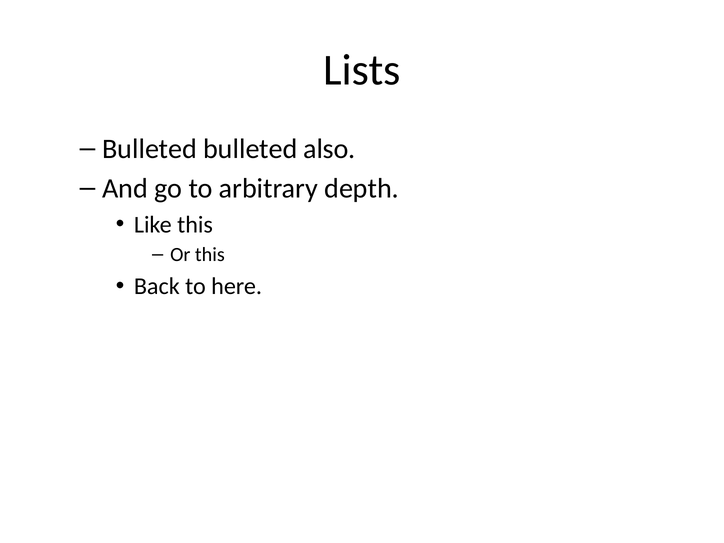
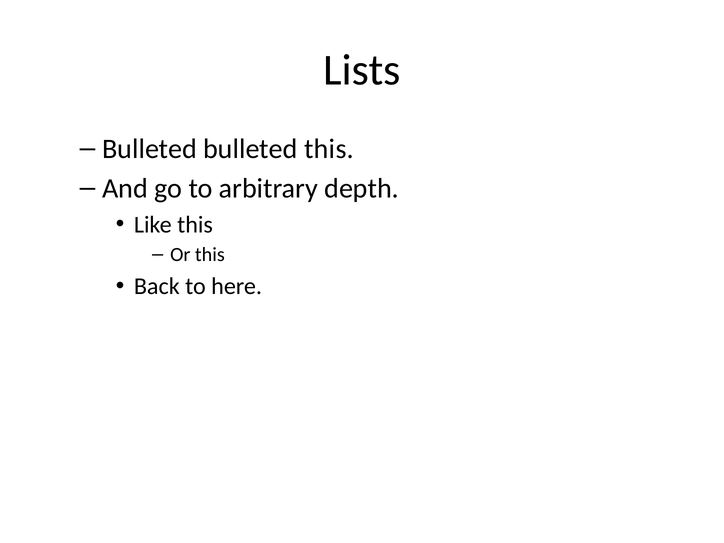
bulleted also: also -> this
